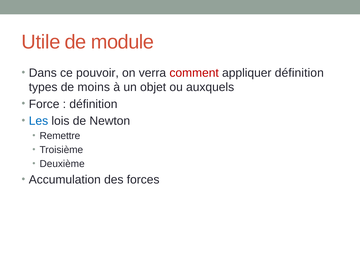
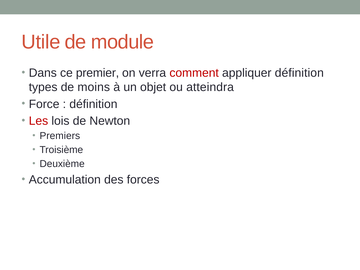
pouvoir: pouvoir -> premier
auxquels: auxquels -> atteindra
Les colour: blue -> red
Remettre: Remettre -> Premiers
